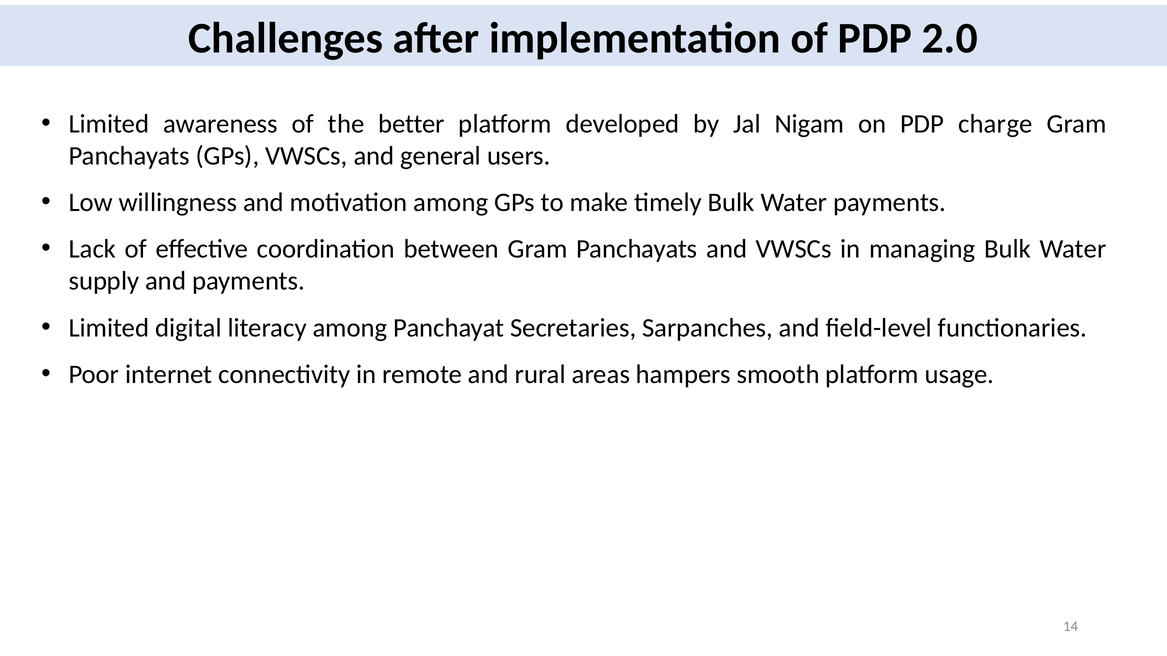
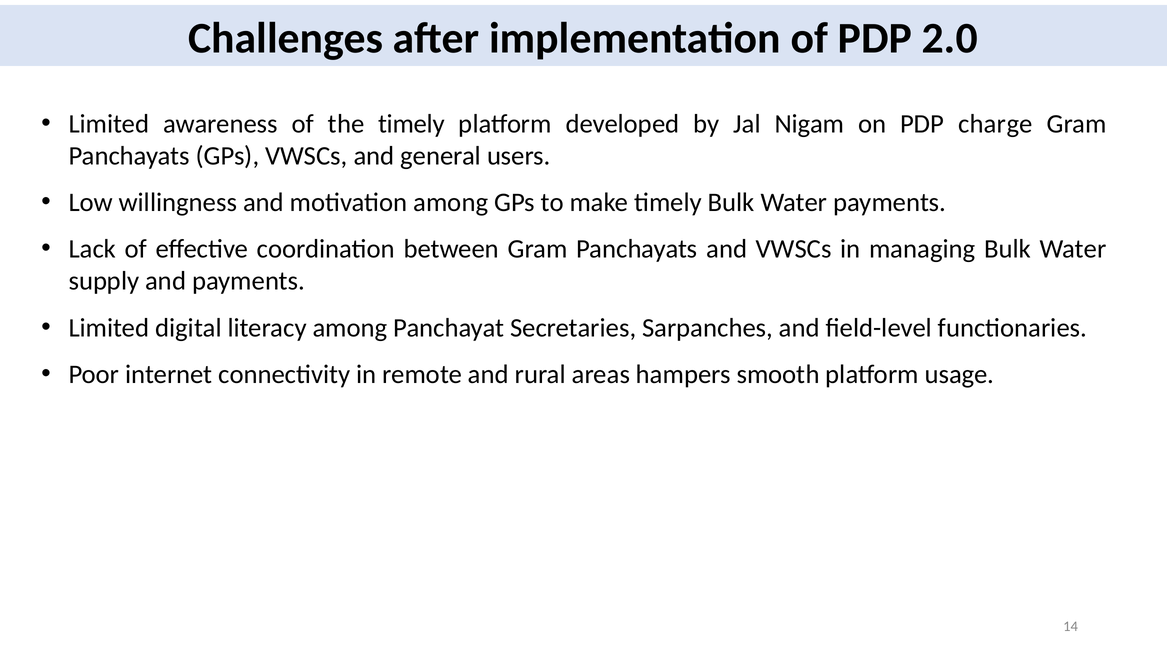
the better: better -> timely
